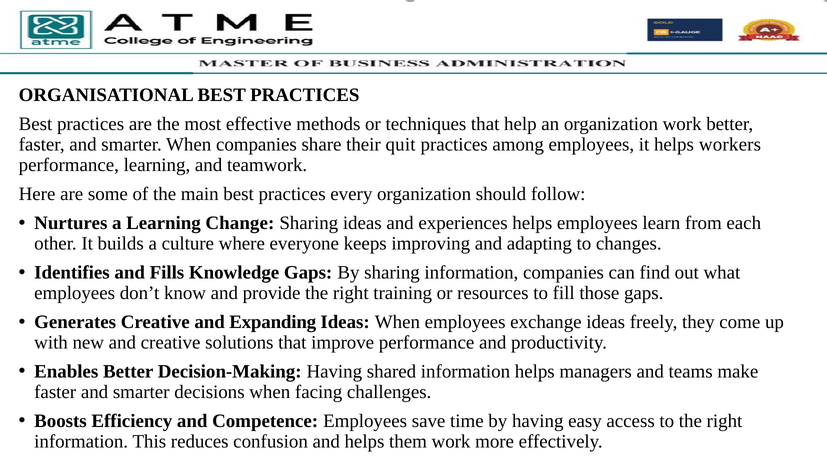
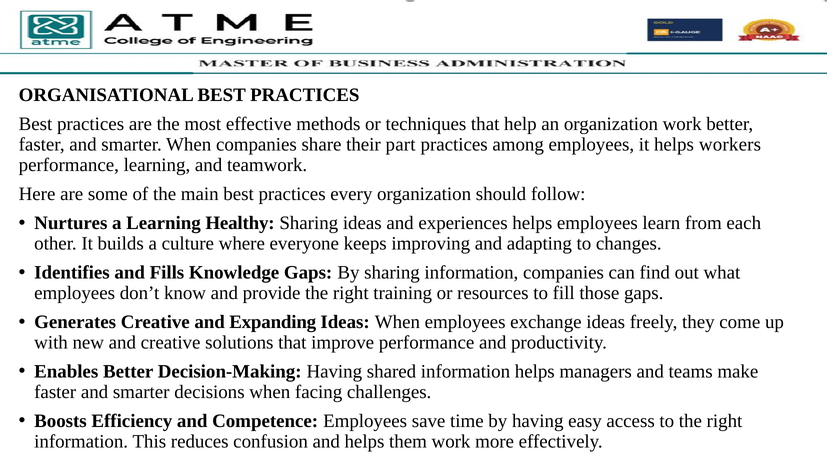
quit: quit -> part
Change: Change -> Healthy
